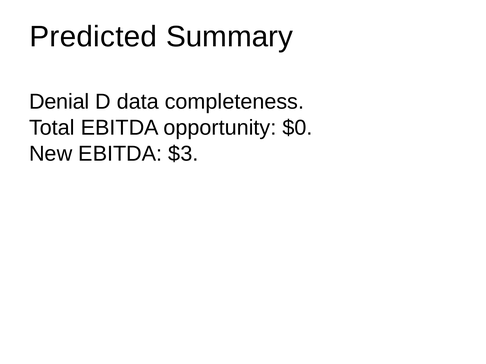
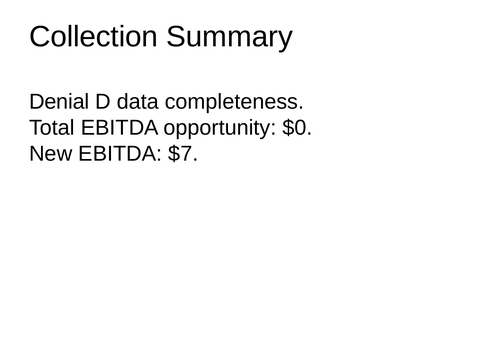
Predicted: Predicted -> Collection
$3: $3 -> $7
